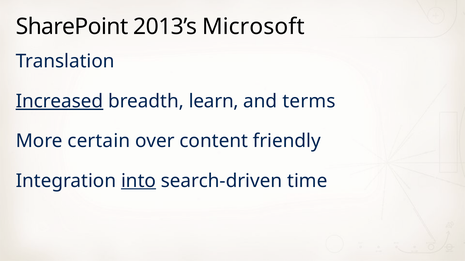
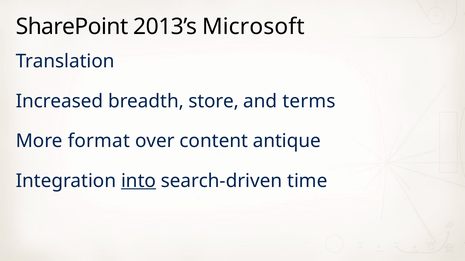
Increased underline: present -> none
learn: learn -> store
certain: certain -> format
friendly: friendly -> antique
